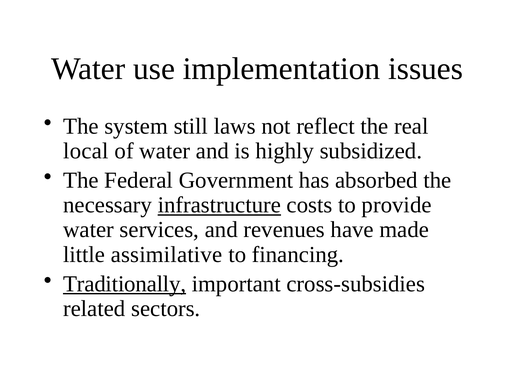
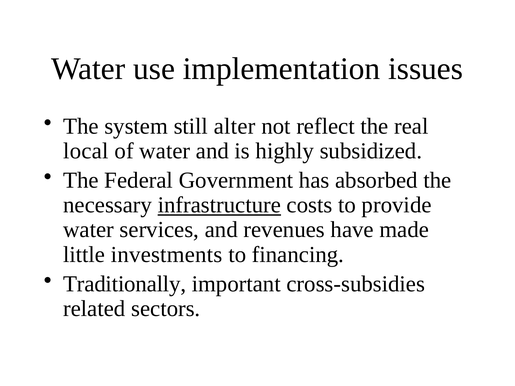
laws: laws -> alter
assimilative: assimilative -> investments
Traditionally underline: present -> none
